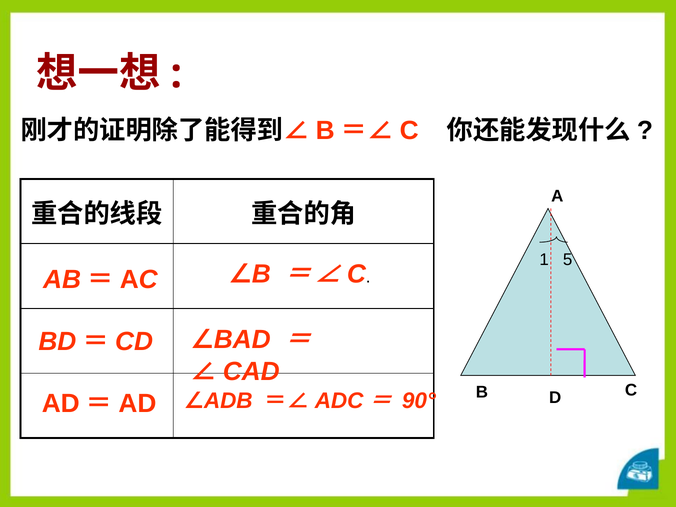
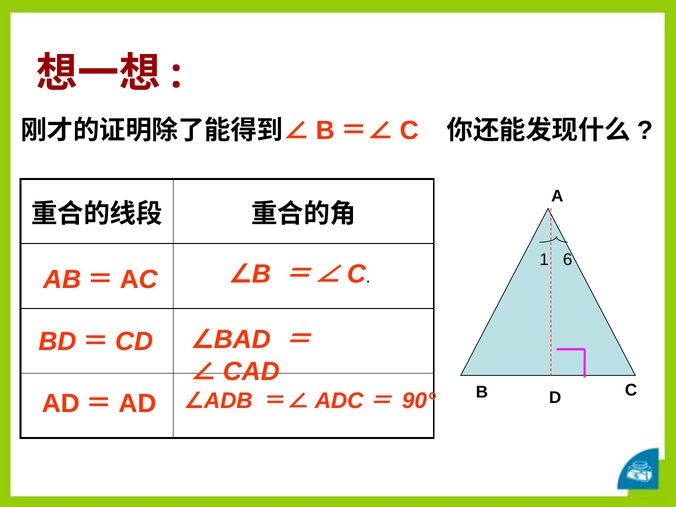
5: 5 -> 6
